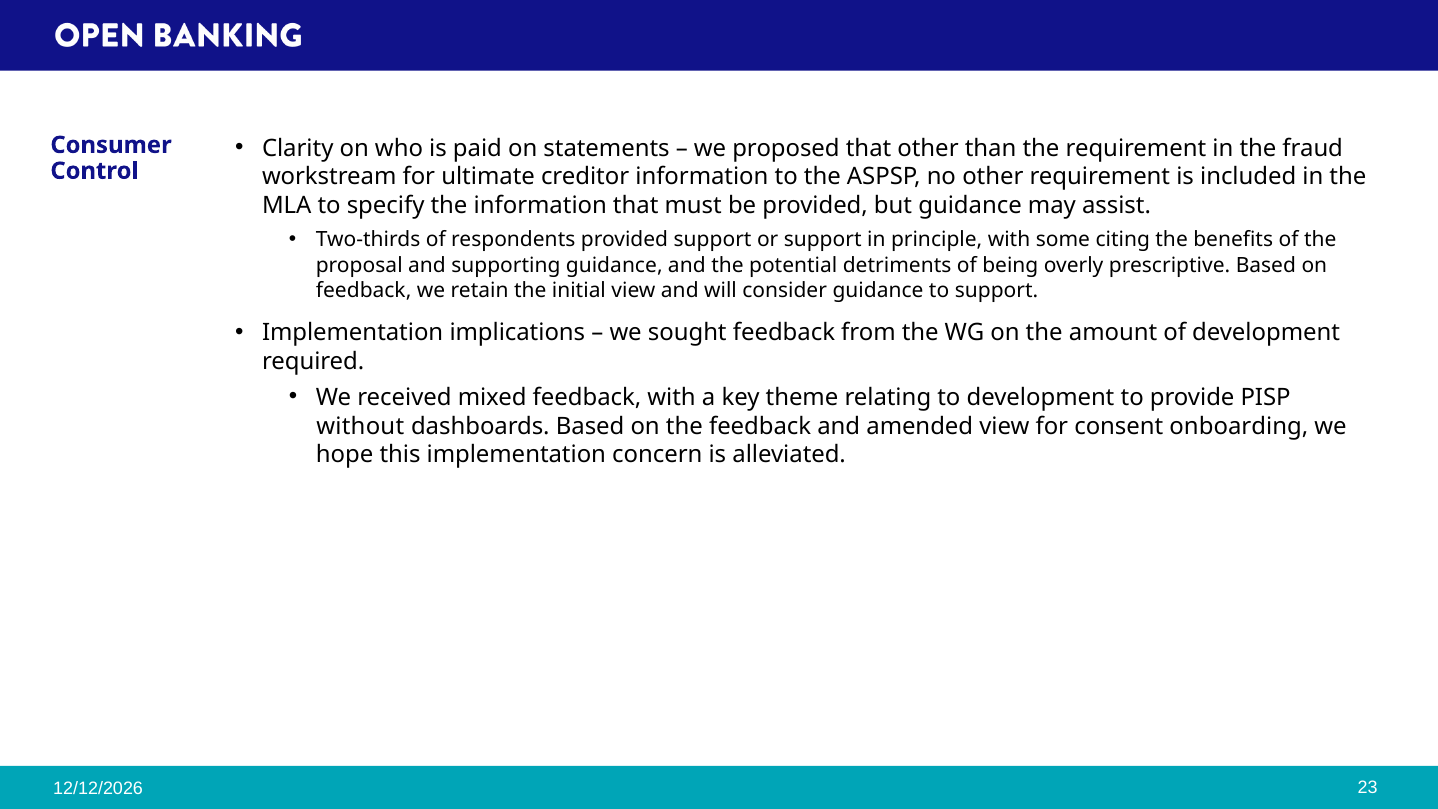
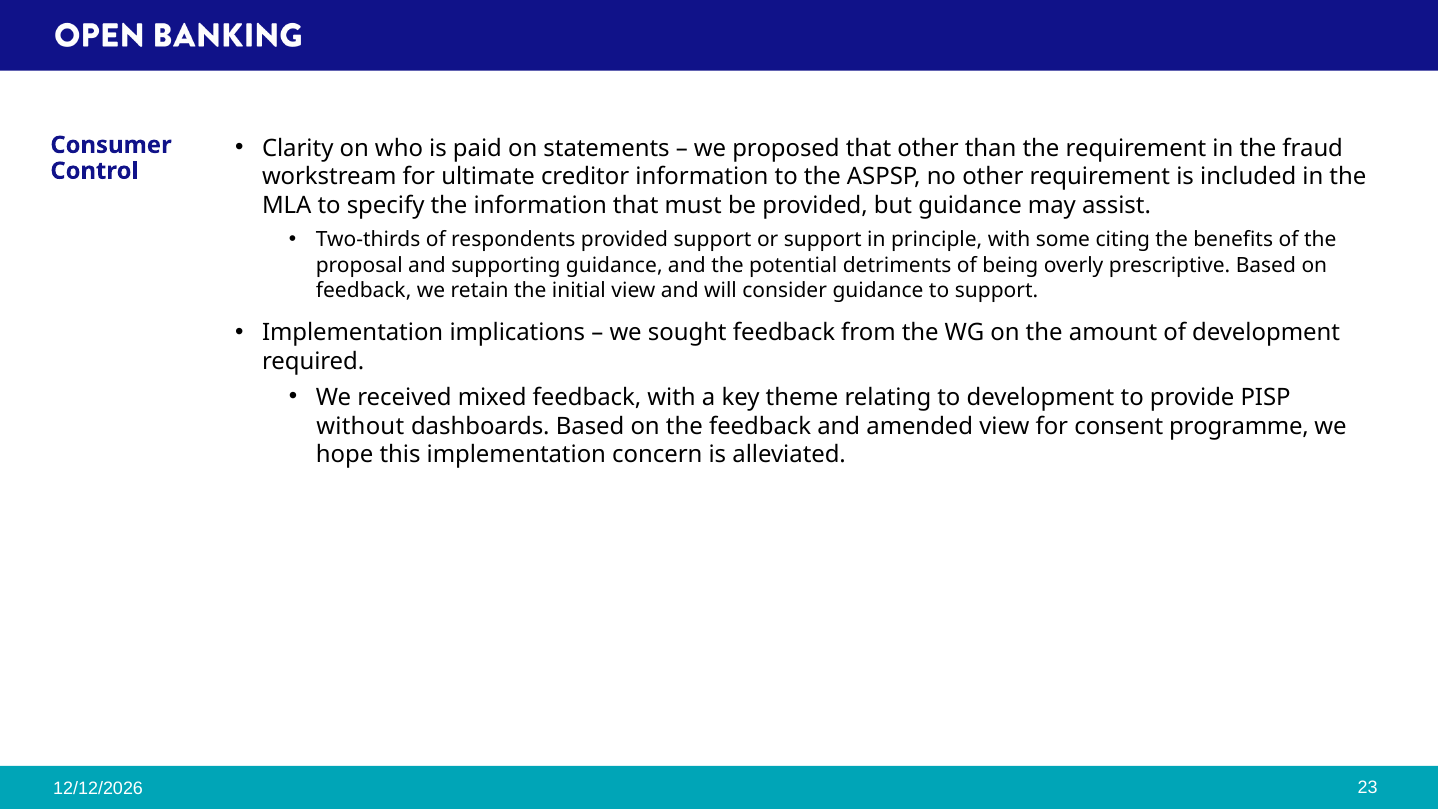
onboarding: onboarding -> programme
